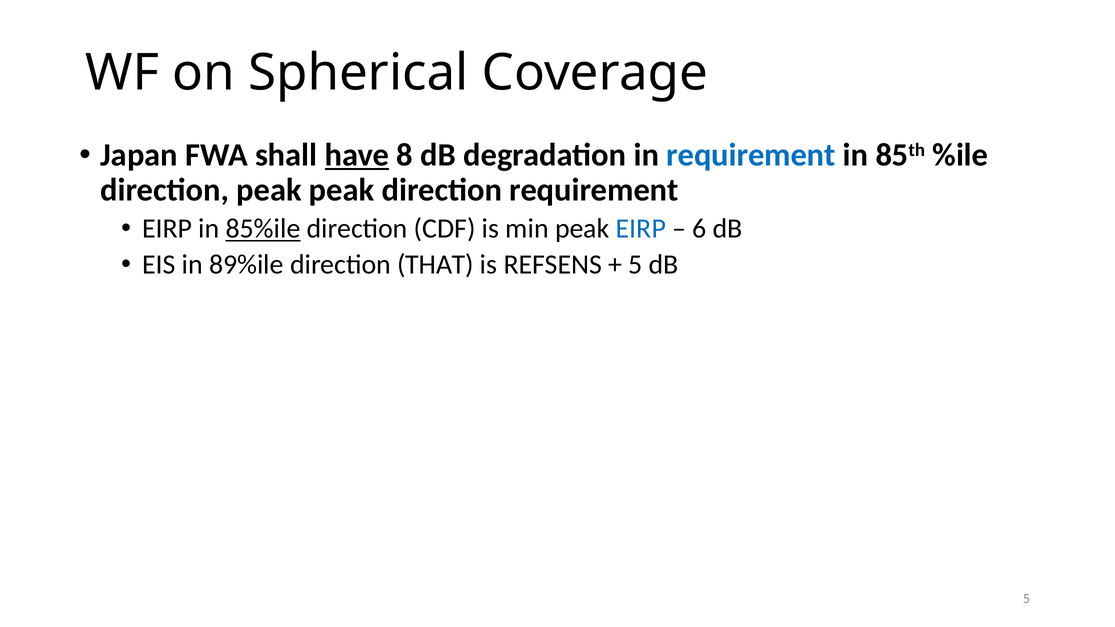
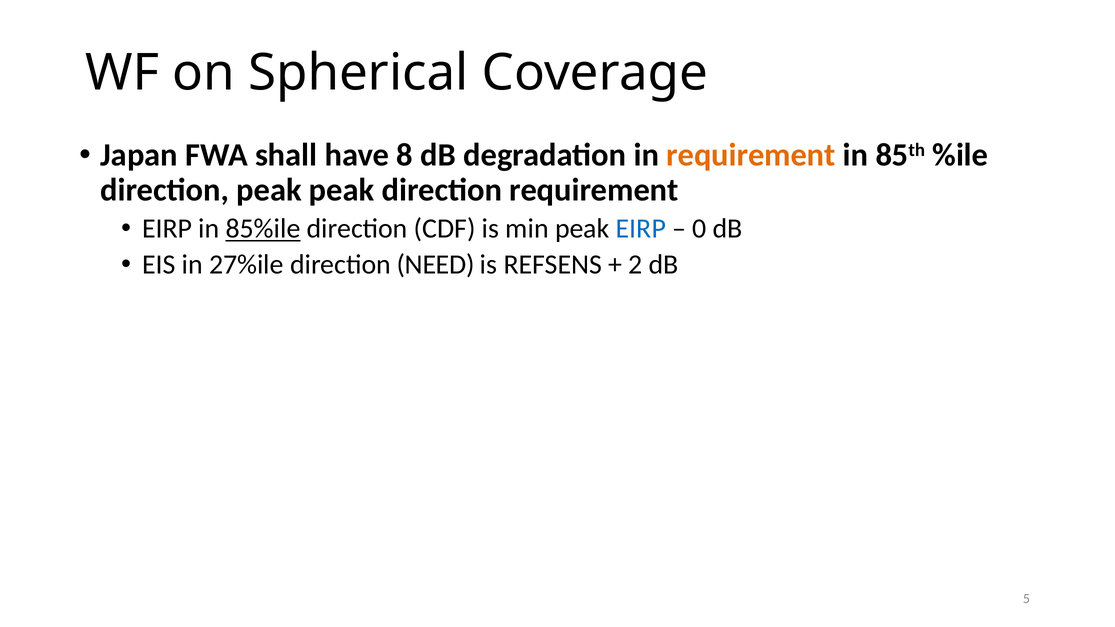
have underline: present -> none
requirement at (751, 155) colour: blue -> orange
6: 6 -> 0
89%ile: 89%ile -> 27%ile
THAT: THAT -> NEED
5 at (635, 265): 5 -> 2
